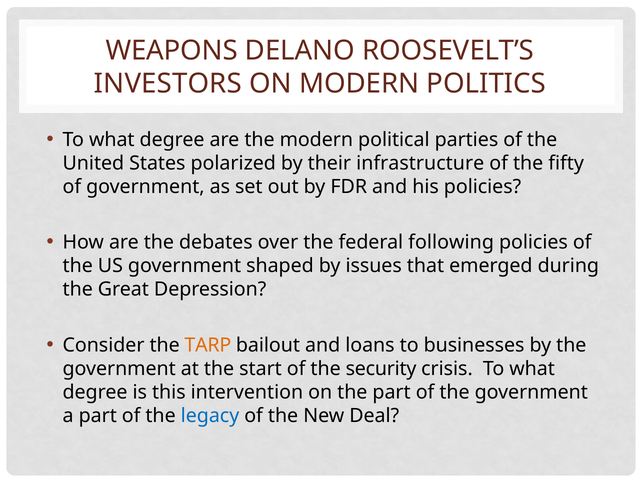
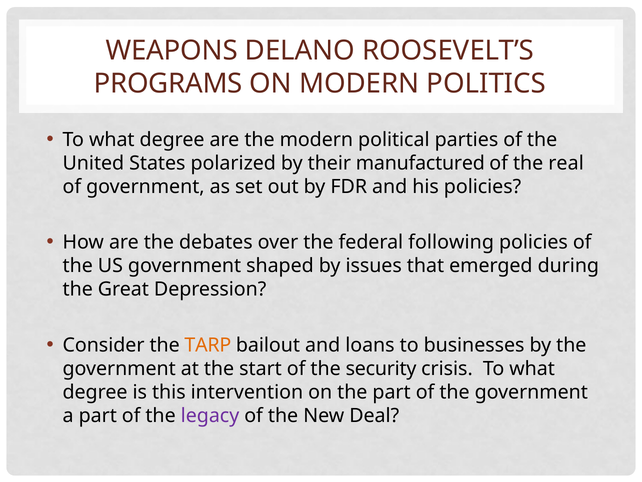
INVESTORS: INVESTORS -> PROGRAMS
infrastructure: infrastructure -> manufactured
fifty: fifty -> real
legacy colour: blue -> purple
